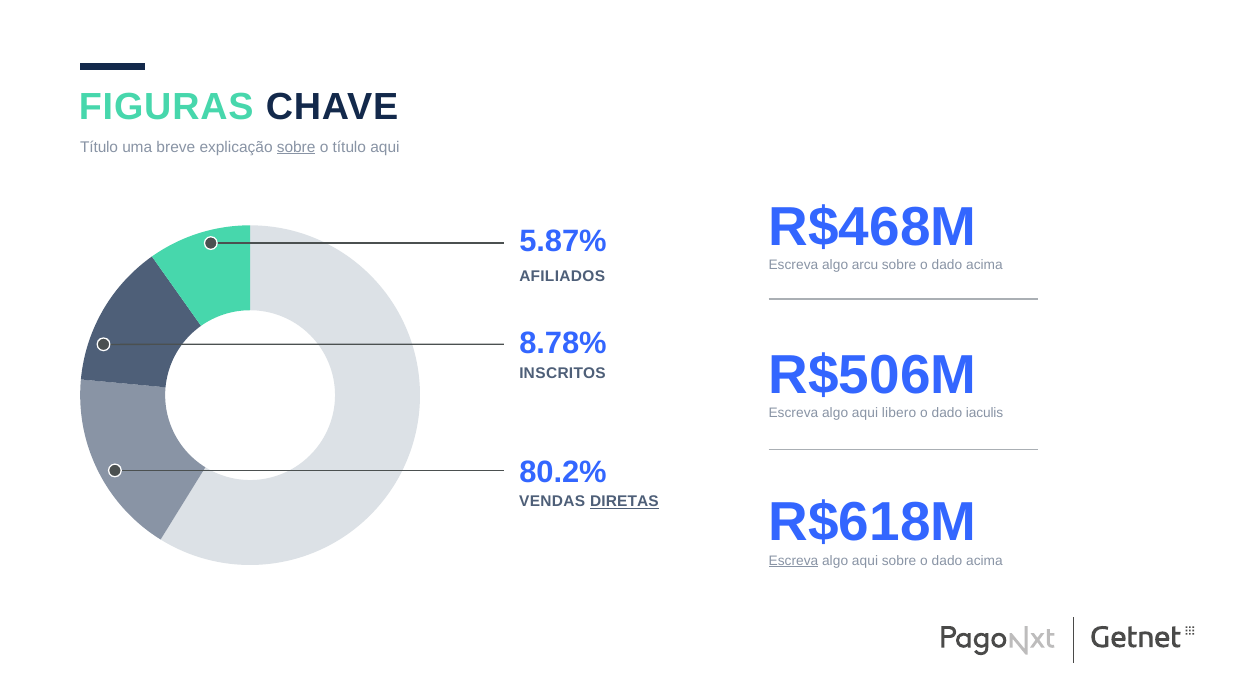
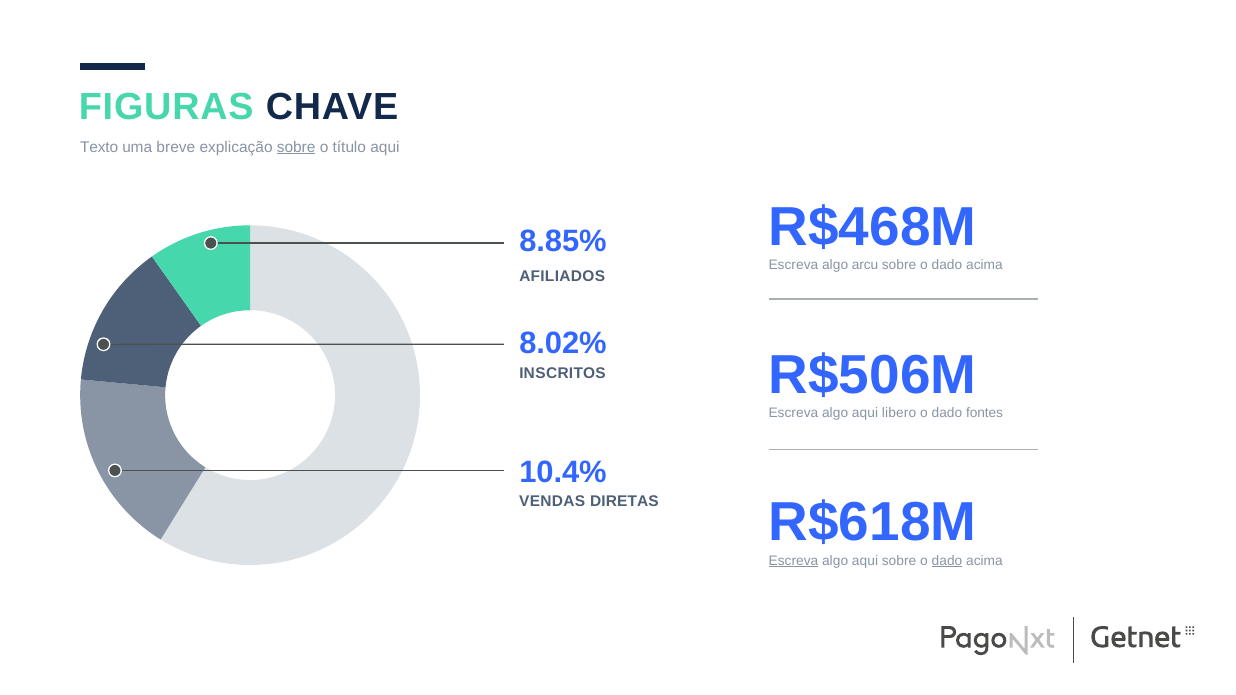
Título at (99, 147): Título -> Texto
5.87%: 5.87% -> 8.85%
8.78%: 8.78% -> 8.02%
iaculis: iaculis -> fontes
80.2%: 80.2% -> 10.4%
DIRETAS underline: present -> none
dado at (947, 561) underline: none -> present
